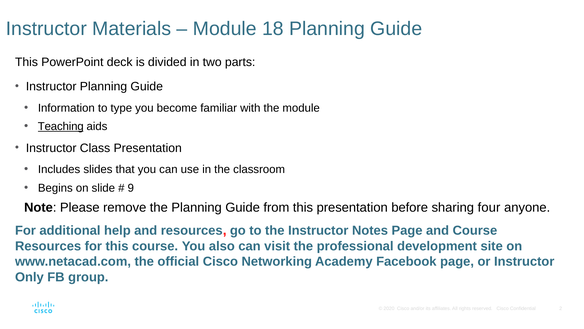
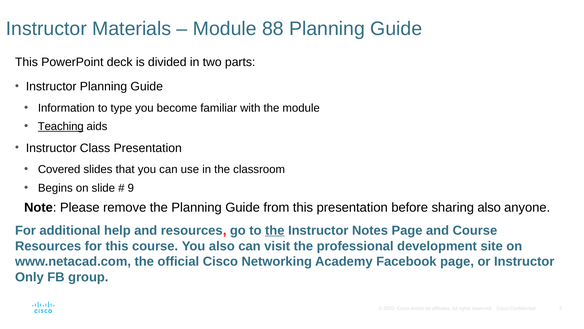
18: 18 -> 88
Includes: Includes -> Covered
sharing four: four -> also
the at (275, 230) underline: none -> present
